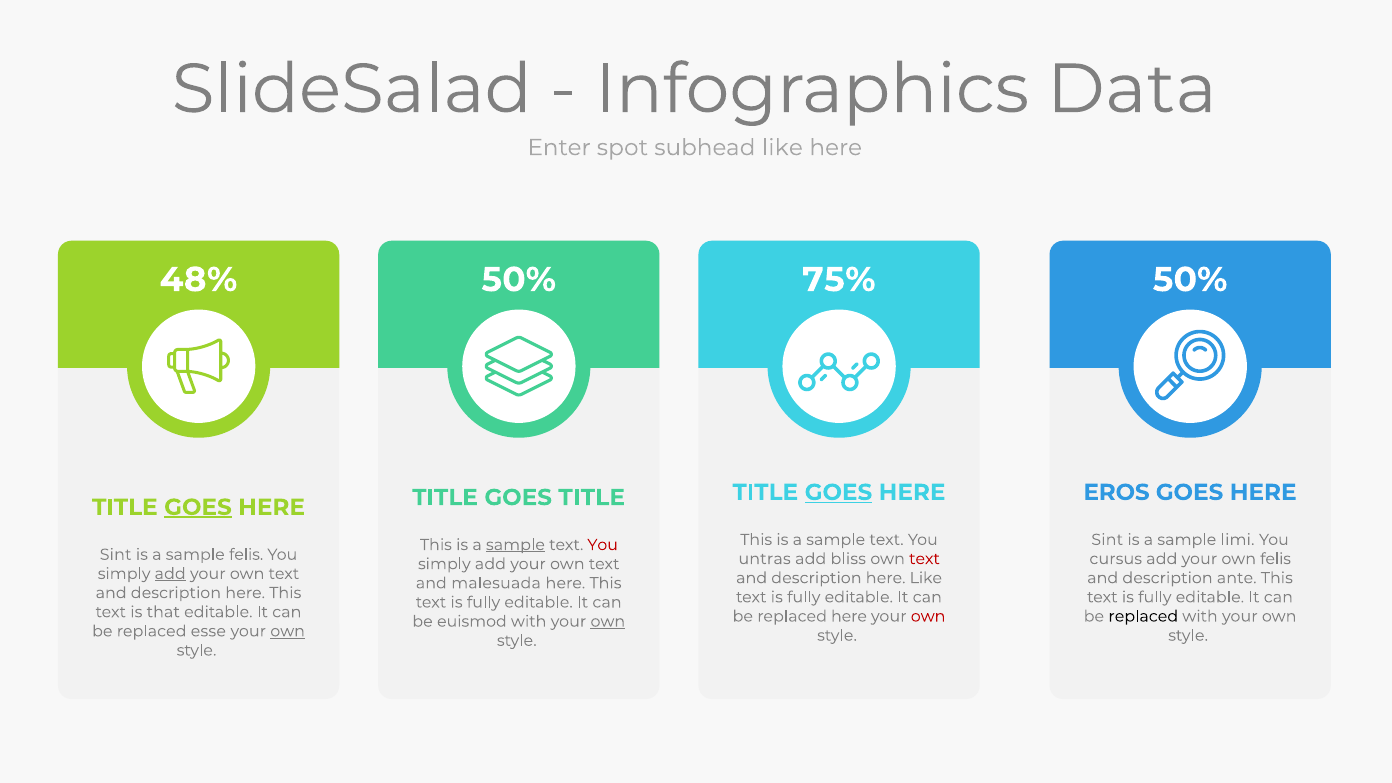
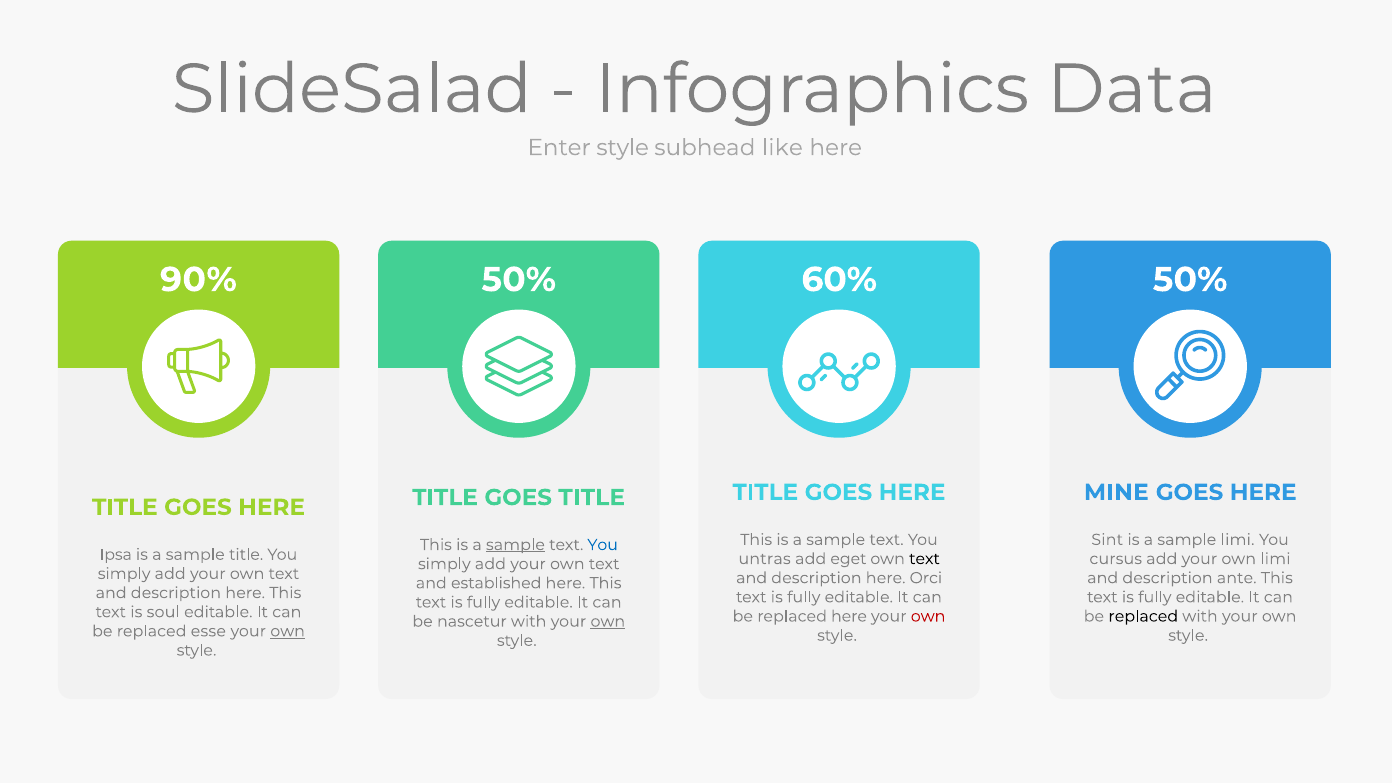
Enter spot: spot -> style
48%: 48% -> 90%
75%: 75% -> 60%
GOES at (838, 492) underline: present -> none
EROS: EROS -> MINE
GOES at (198, 507) underline: present -> none
You at (603, 545) colour: red -> blue
Sint at (116, 555): Sint -> Ipsa
sample felis: felis -> title
bliss: bliss -> eget
text at (924, 559) colour: red -> black
own felis: felis -> limi
add at (170, 574) underline: present -> none
here Like: Like -> Orci
malesuada: malesuada -> established
that: that -> soul
euismod: euismod -> nascetur
